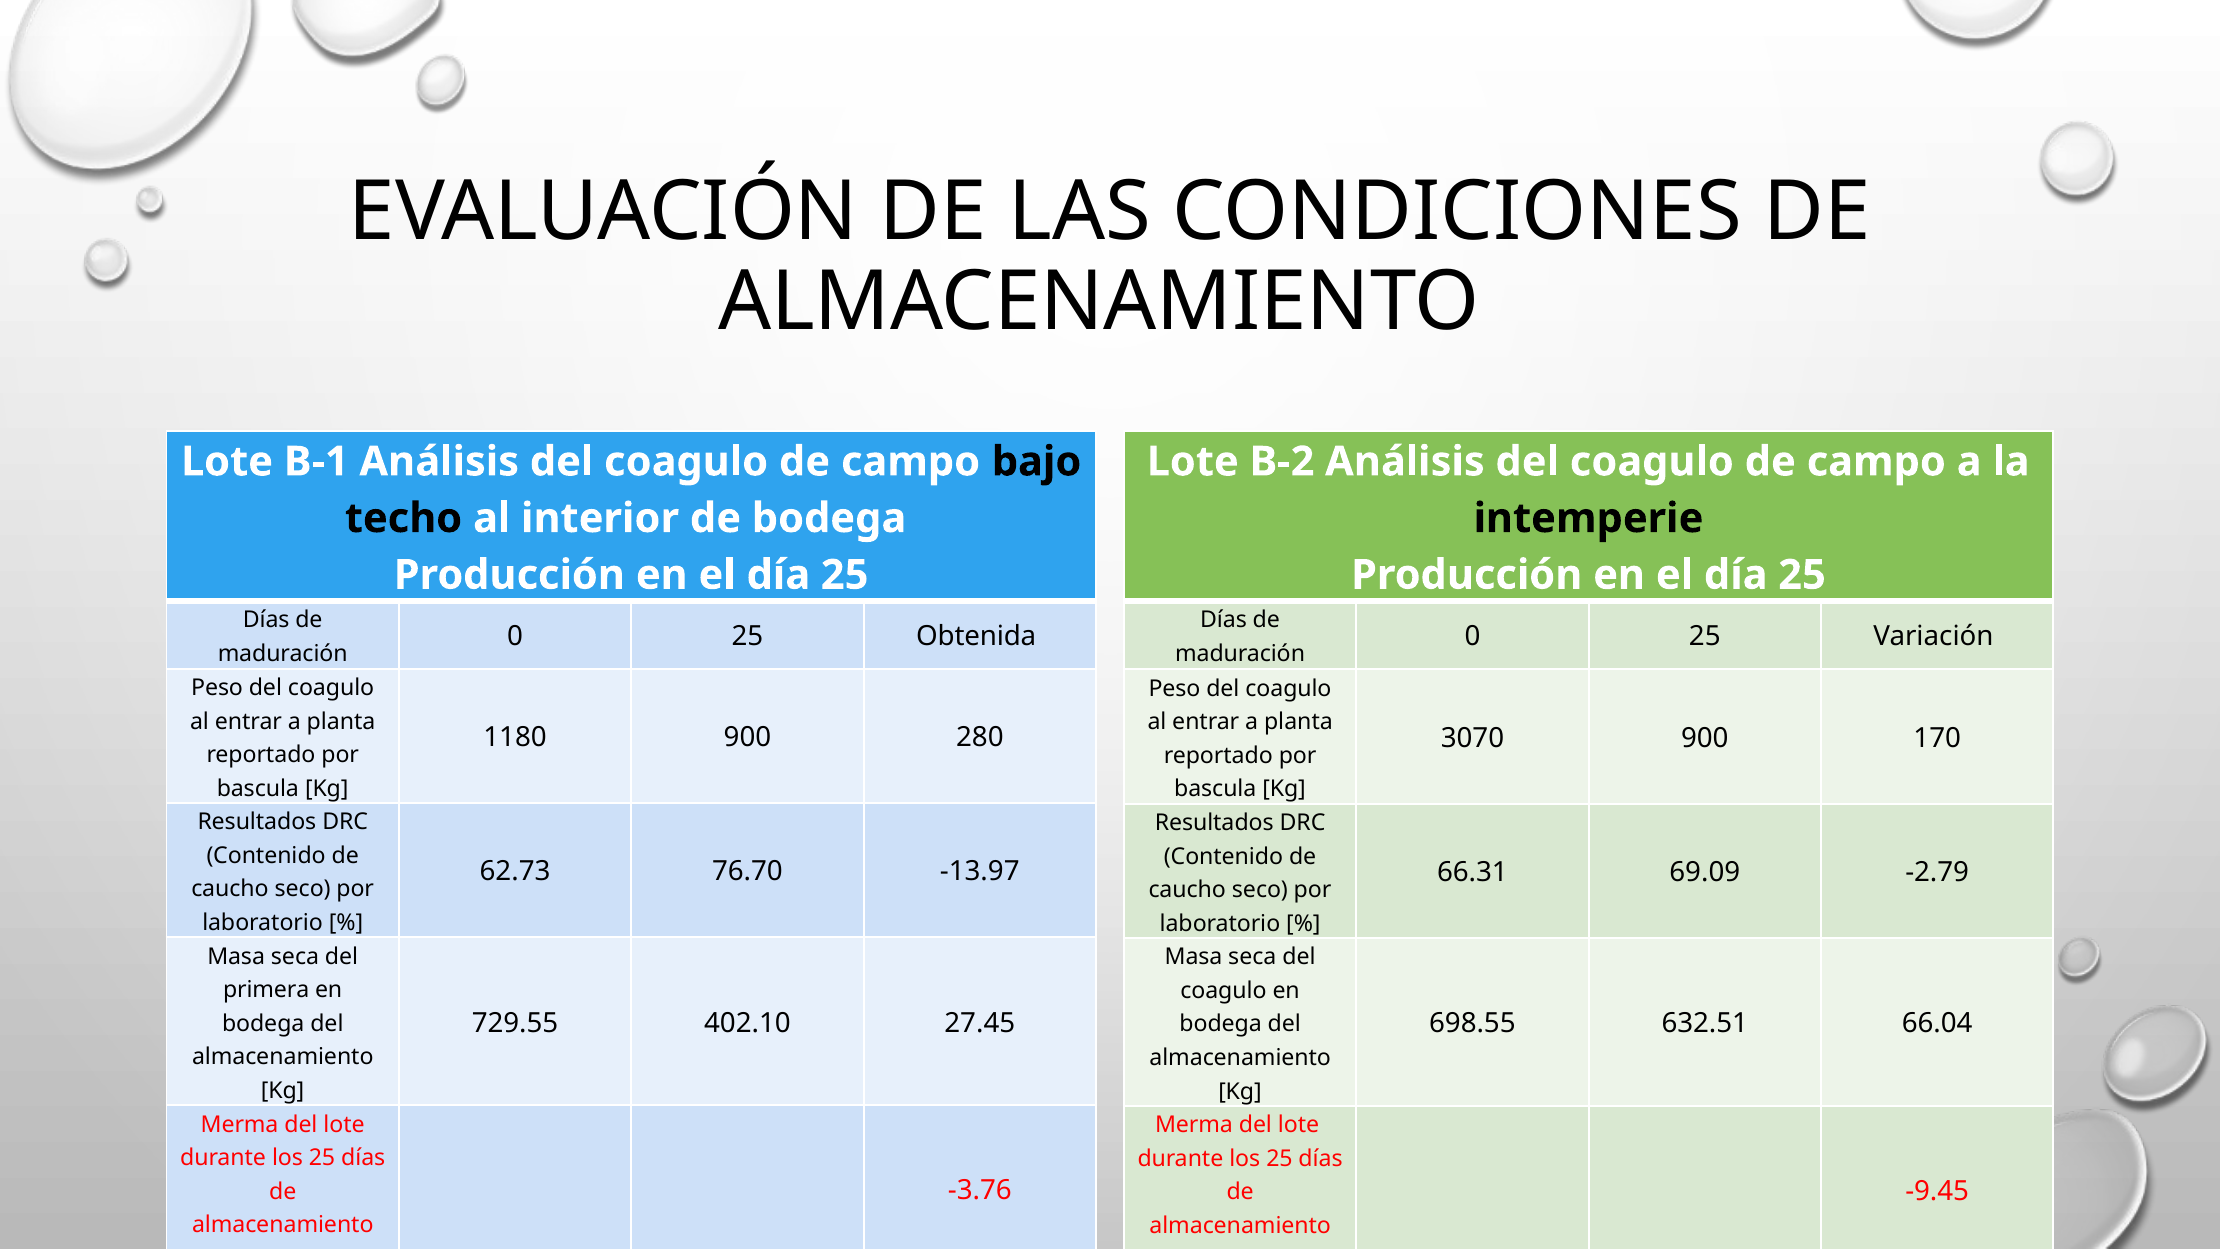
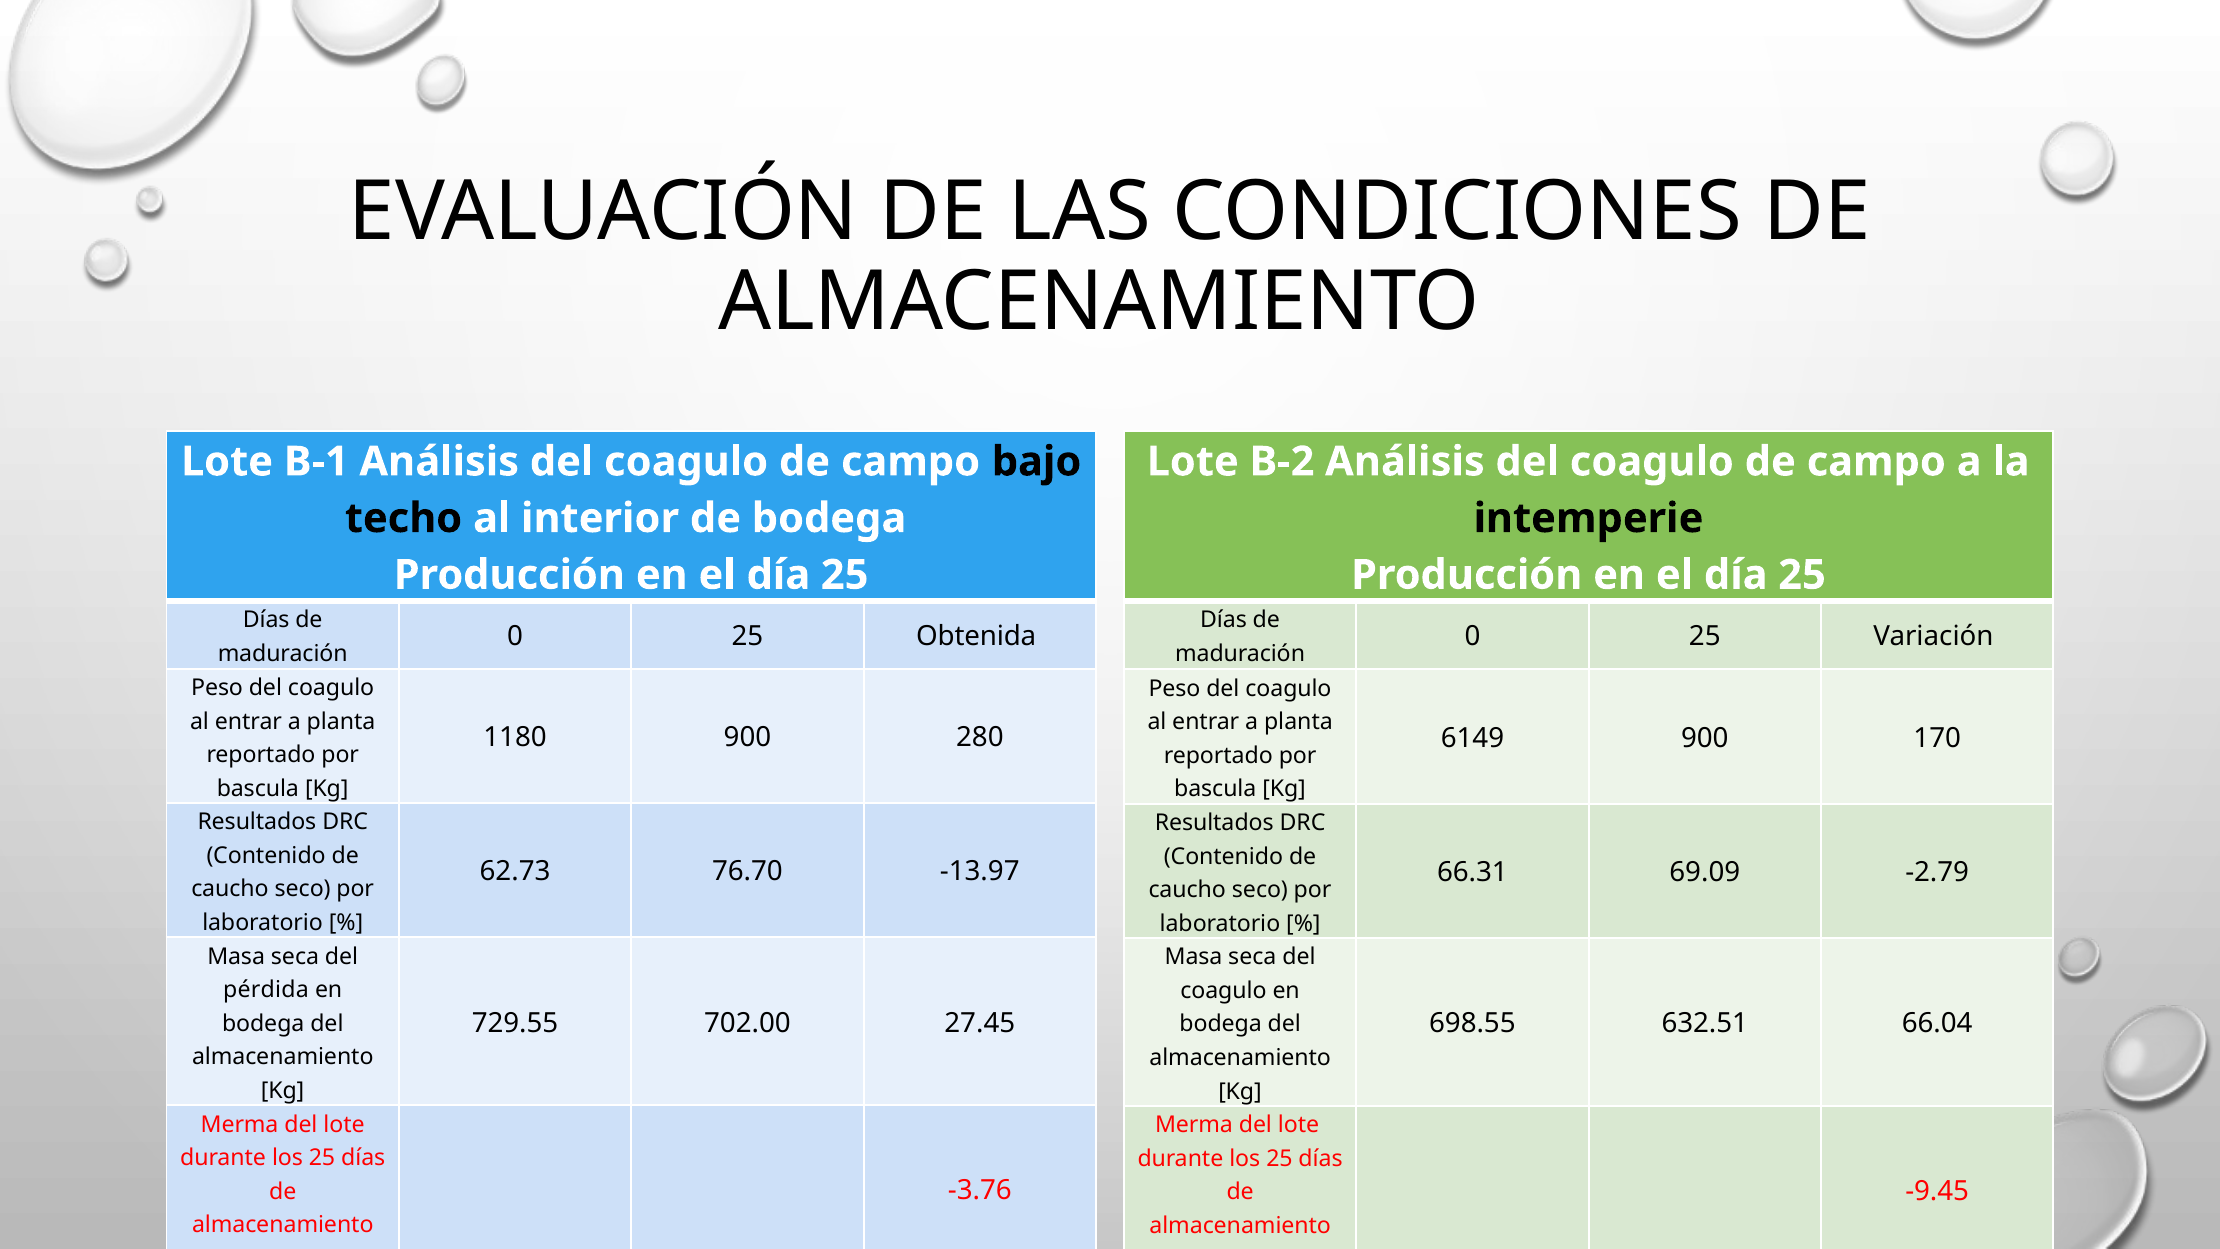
3070: 3070 -> 6149
primera: primera -> pérdida
402.10: 402.10 -> 702.00
